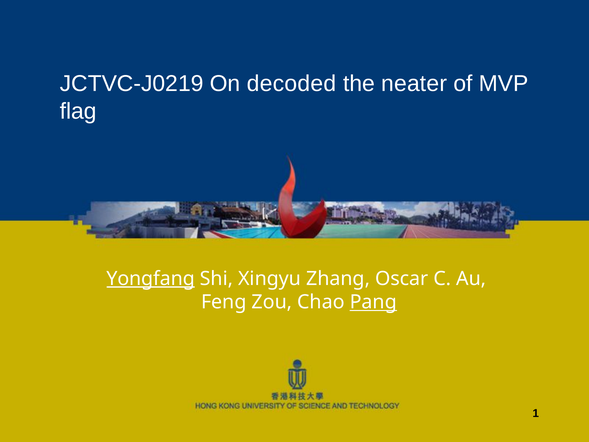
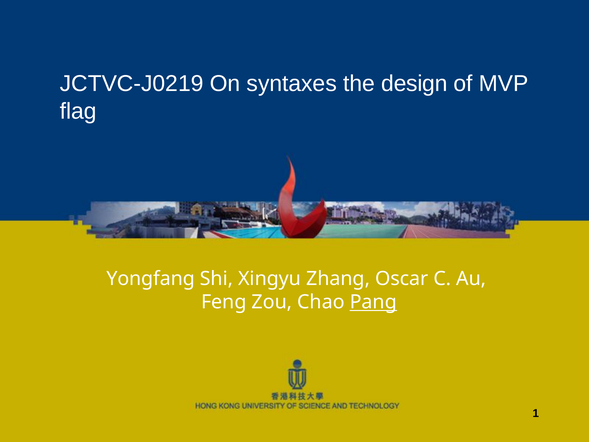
decoded: decoded -> syntaxes
neater: neater -> design
Yongfang underline: present -> none
